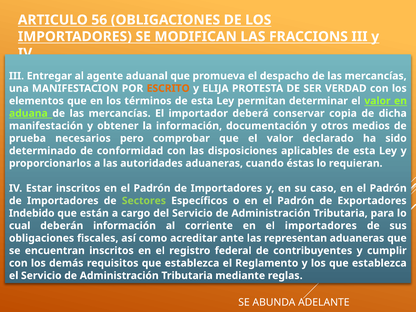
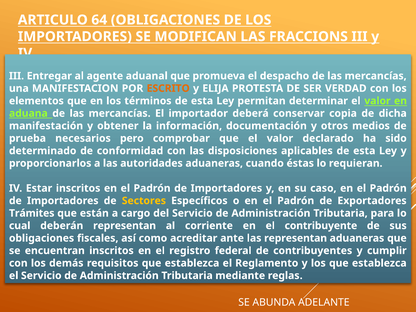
56: 56 -> 64
Sectores colour: light green -> yellow
Indebido: Indebido -> Trámites
deberán información: información -> representan
el importadores: importadores -> contribuyente
